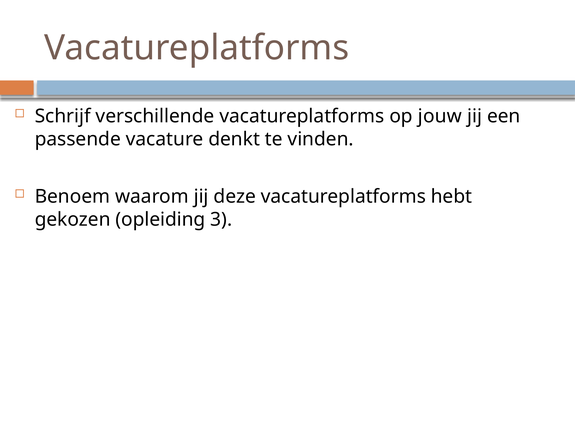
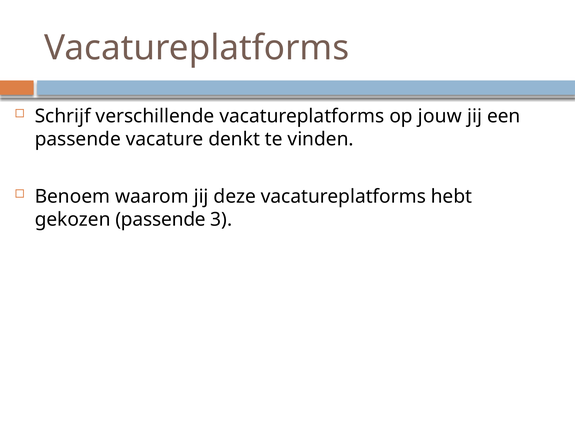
gekozen opleiding: opleiding -> passende
